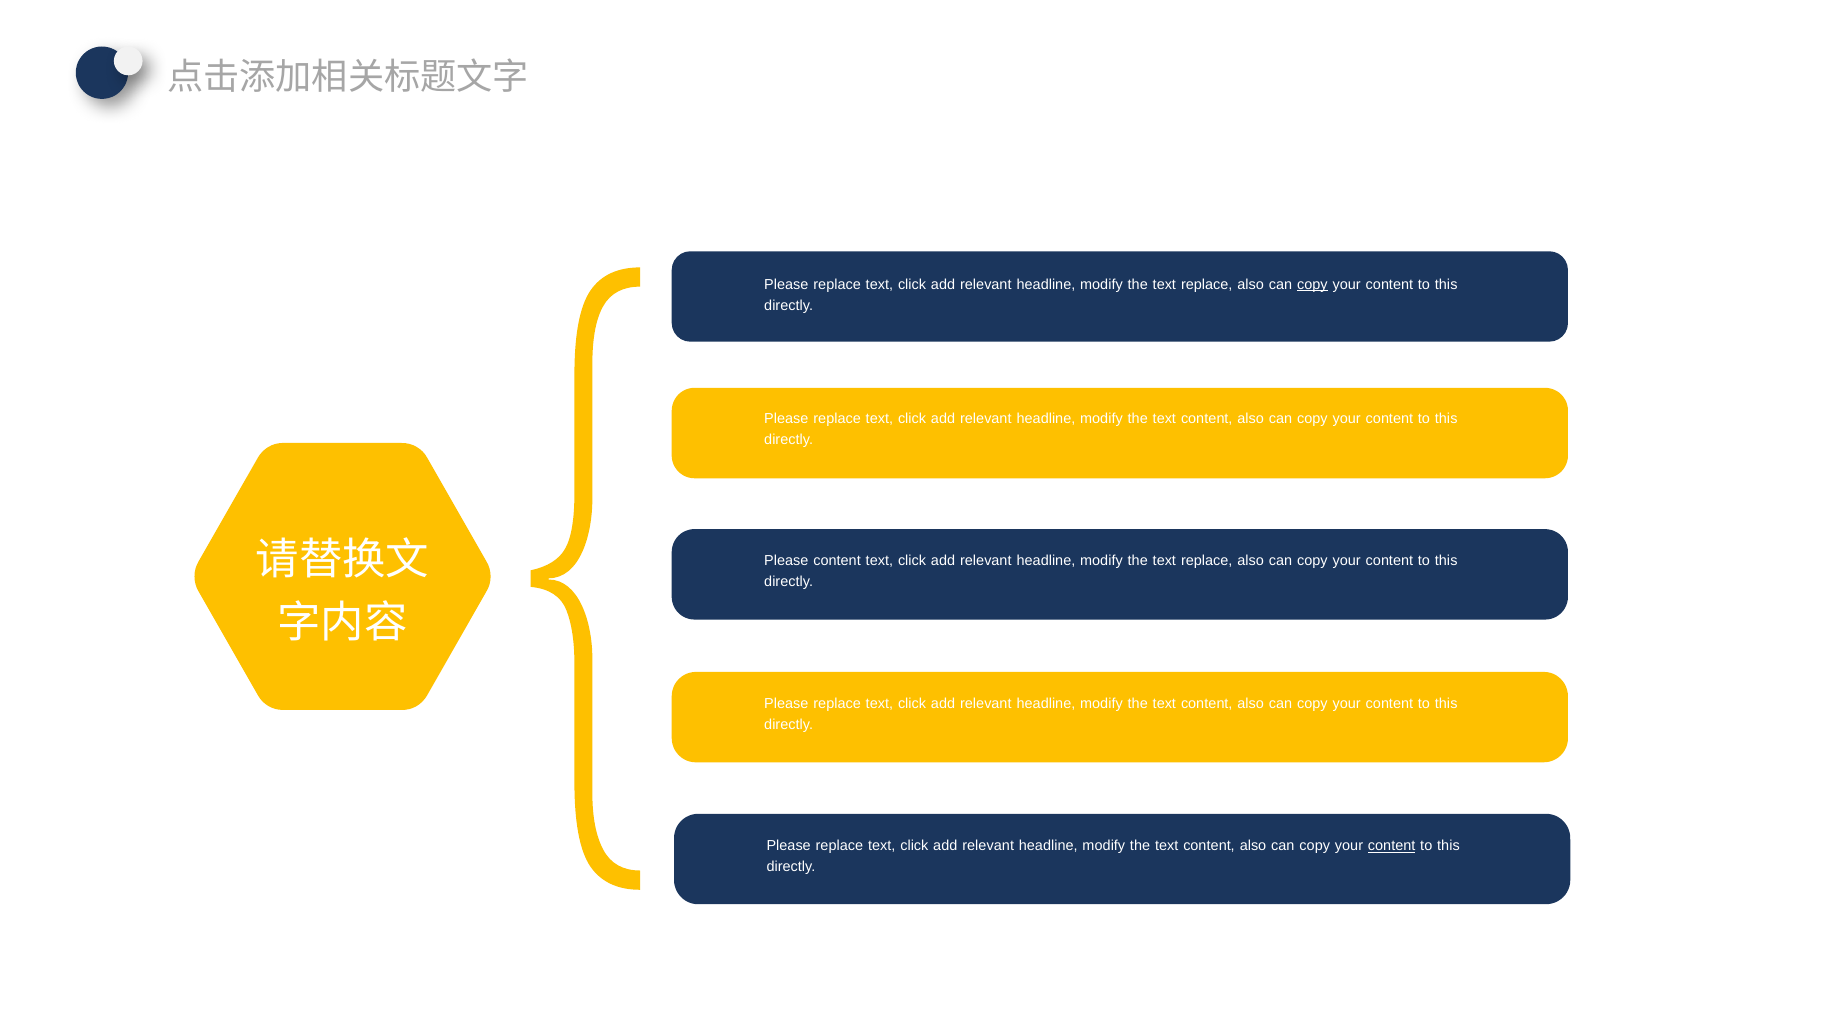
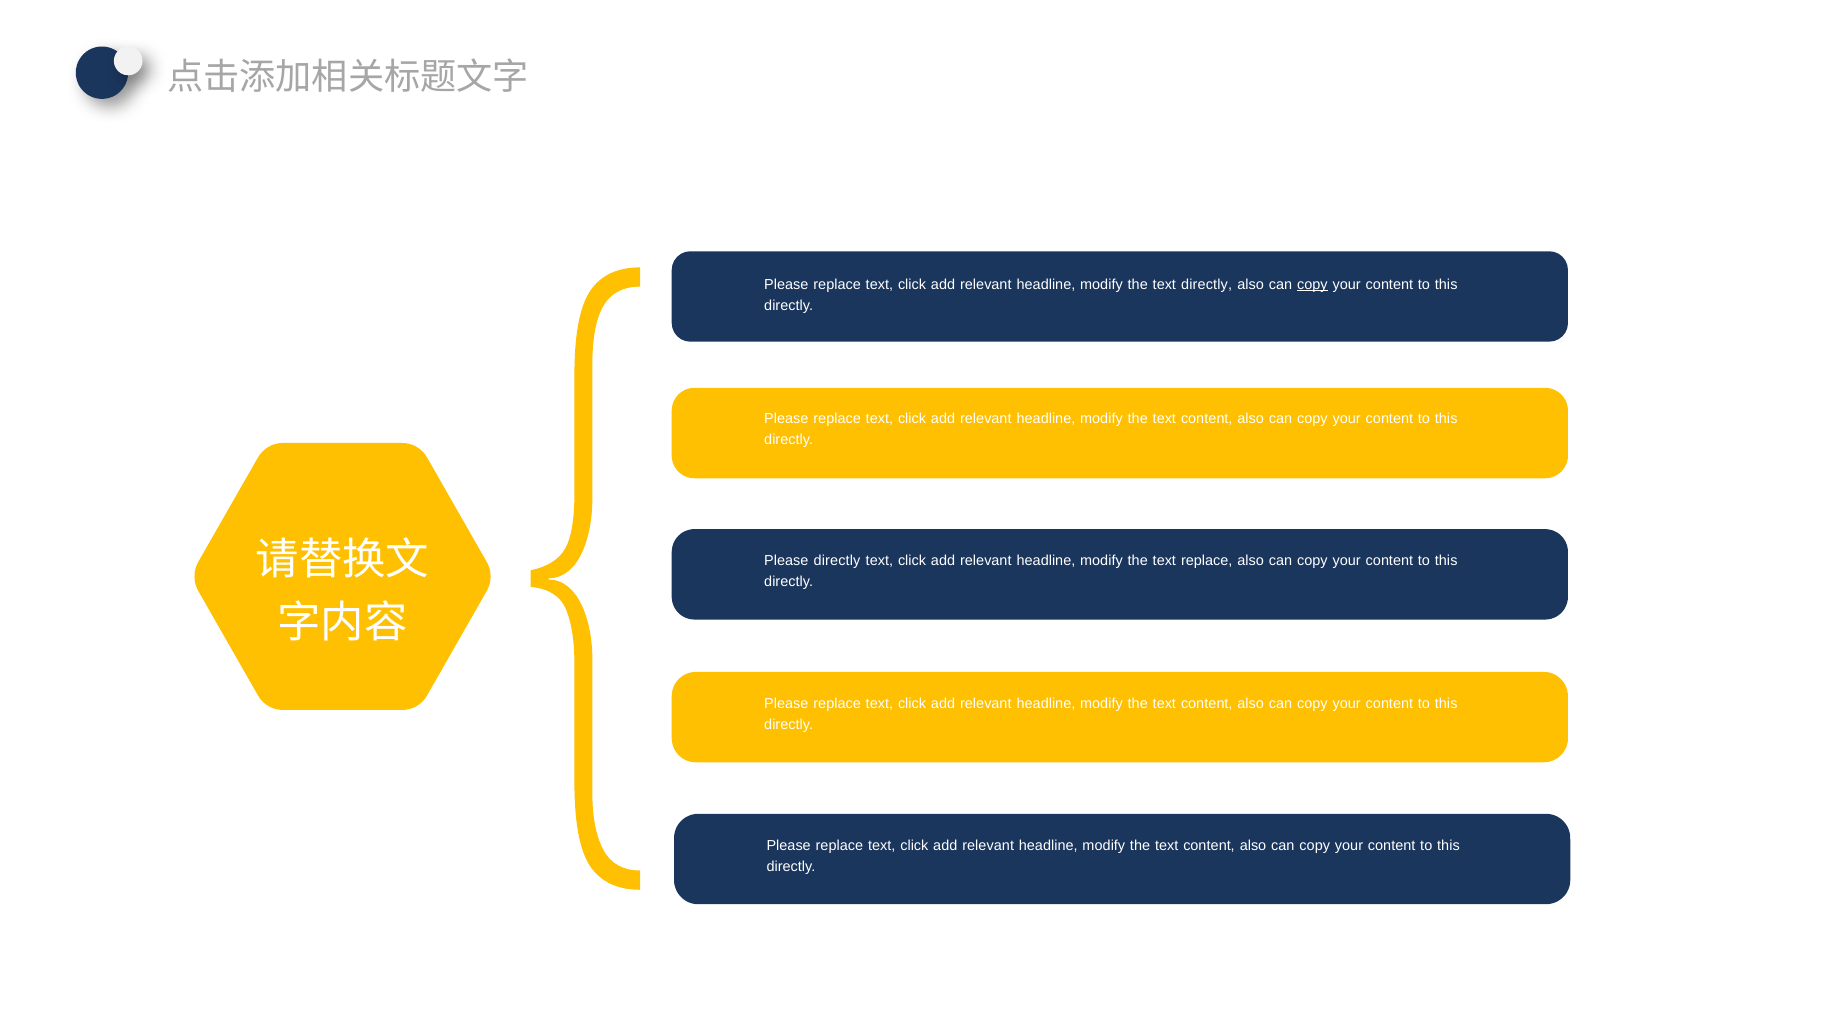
replace at (1207, 284): replace -> directly
Please content: content -> directly
content at (1392, 846) underline: present -> none
